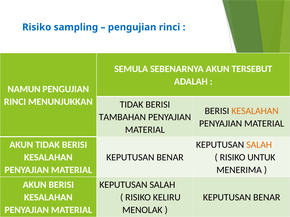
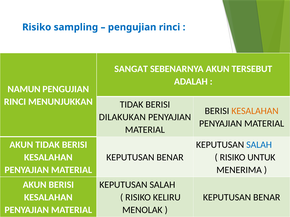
SEMULA: SEMULA -> SANGAT
TAMBAHAN: TAMBAHAN -> DILAKUKAN
SALAH at (259, 145) colour: orange -> blue
